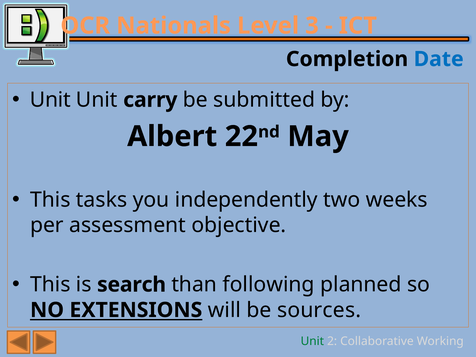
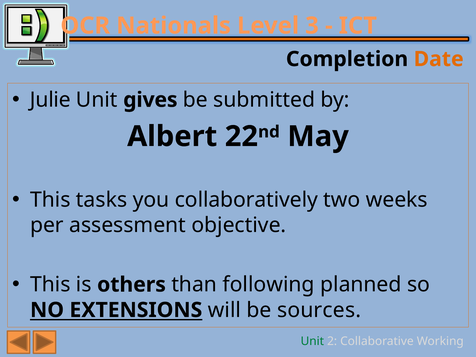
Date colour: blue -> orange
Unit at (50, 100): Unit -> Julie
carry: carry -> gives
independently: independently -> collaboratively
search: search -> others
